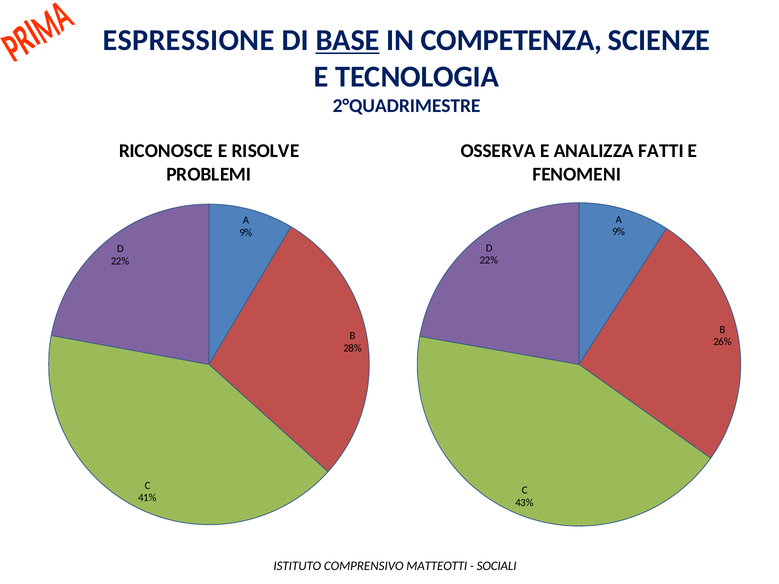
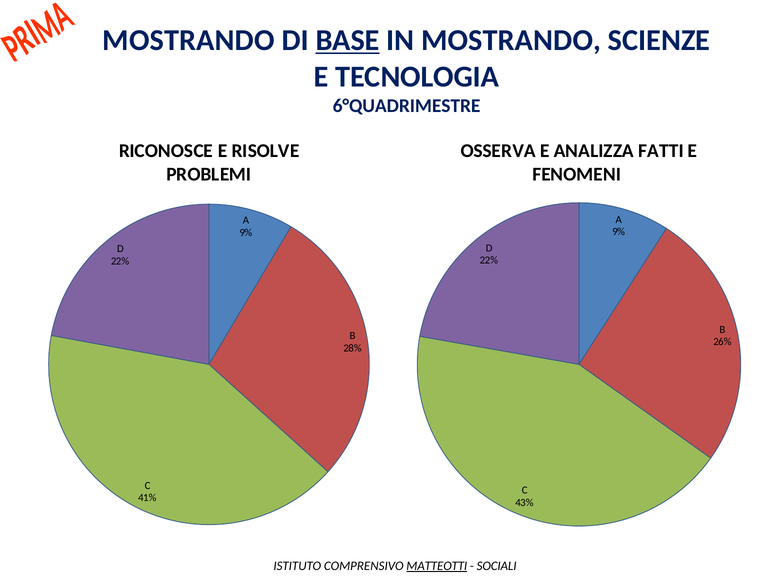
ESPRESSIONE at (188, 40): ESPRESSIONE -> MOSTRANDO
IN COMPETENZA: COMPETENZA -> MOSTRANDO
2°QUADRIMESTRE: 2°QUADRIMESTRE -> 6°QUADRIMESTRE
MATTEOTTI underline: none -> present
